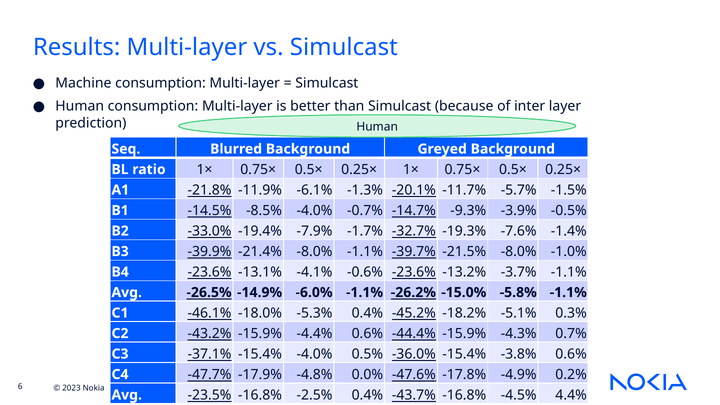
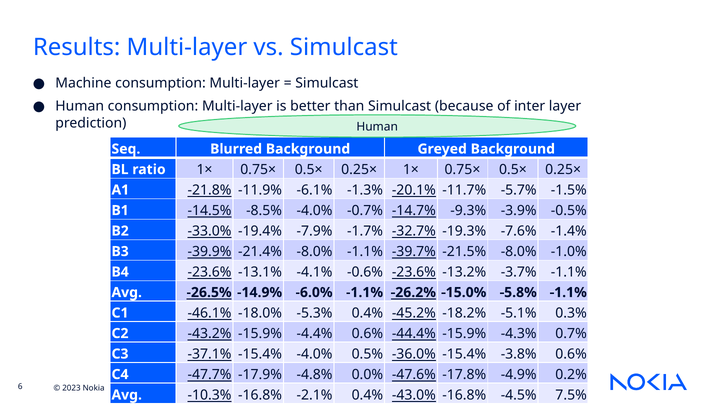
-23.5%: -23.5% -> -10.3%
-2.5%: -2.5% -> -2.1%
-43.7%: -43.7% -> -43.0%
4.4%: 4.4% -> 7.5%
